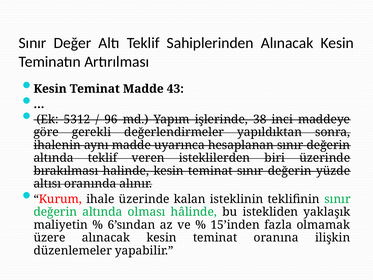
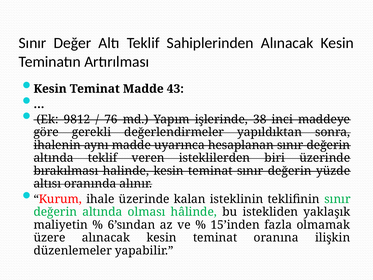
5312: 5312 -> 9812
96: 96 -> 76
